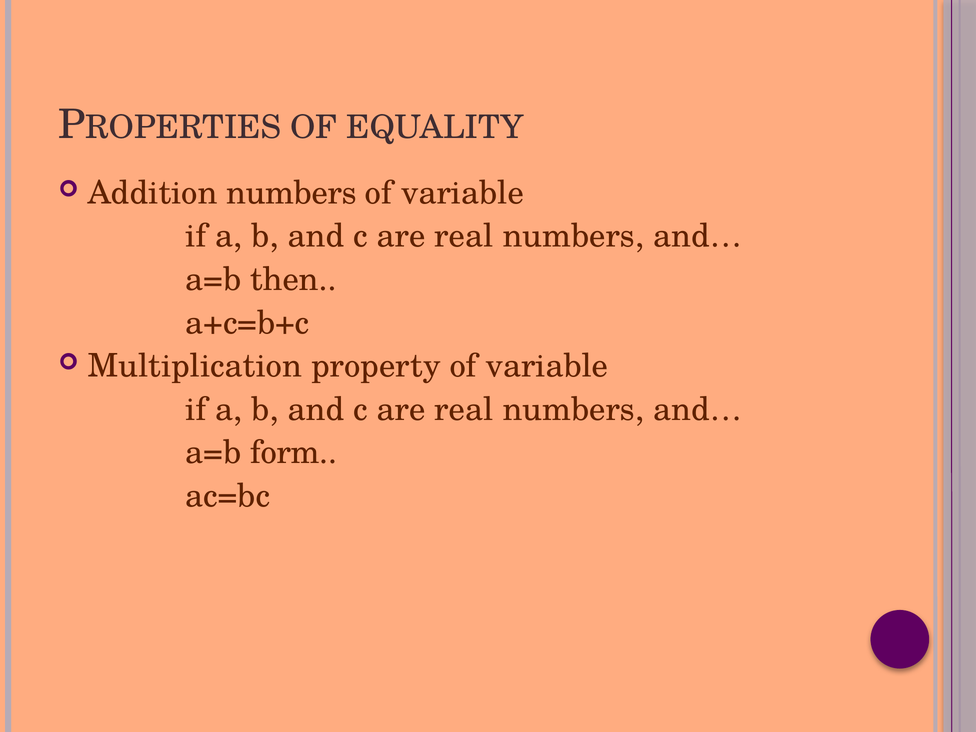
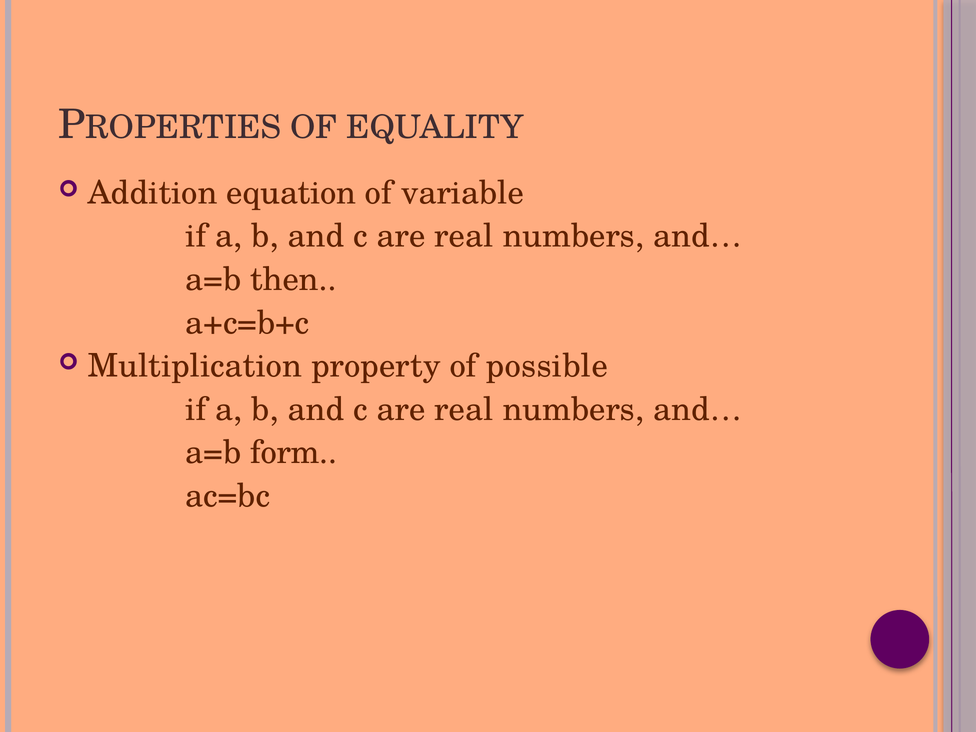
Addition numbers: numbers -> equation
property of variable: variable -> possible
